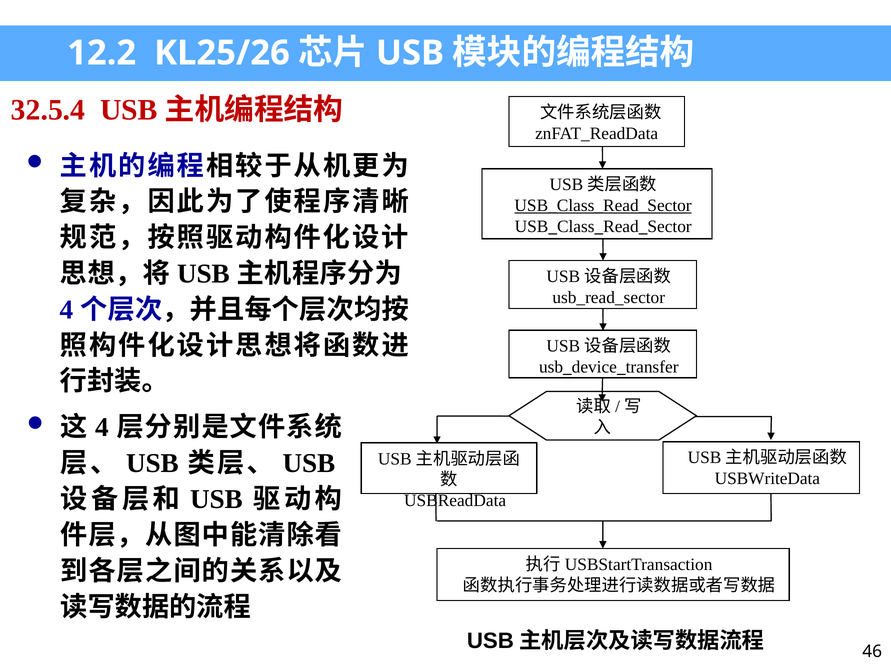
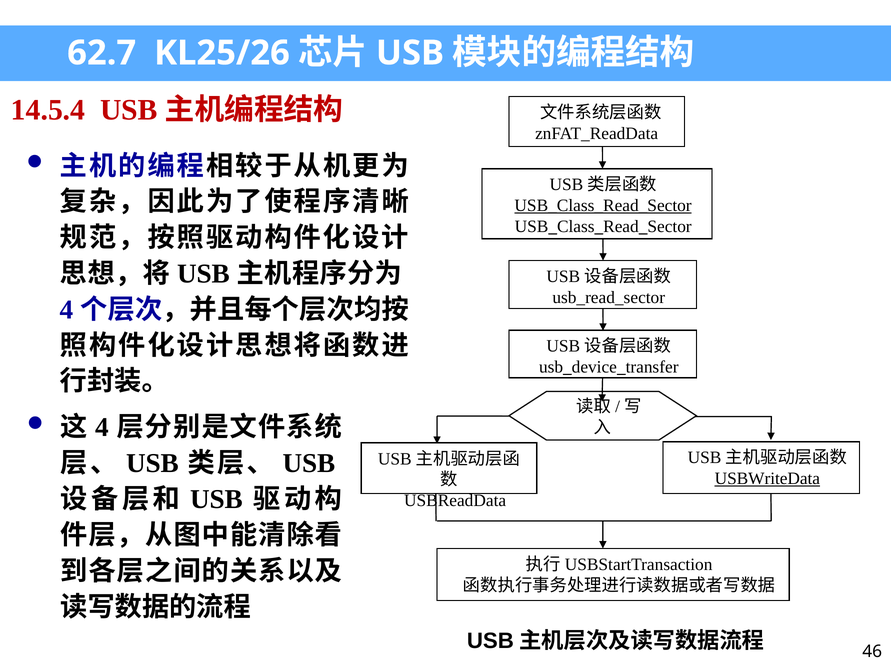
12.2: 12.2 -> 62.7
32.5.4: 32.5.4 -> 14.5.4
USBWriteData underline: none -> present
